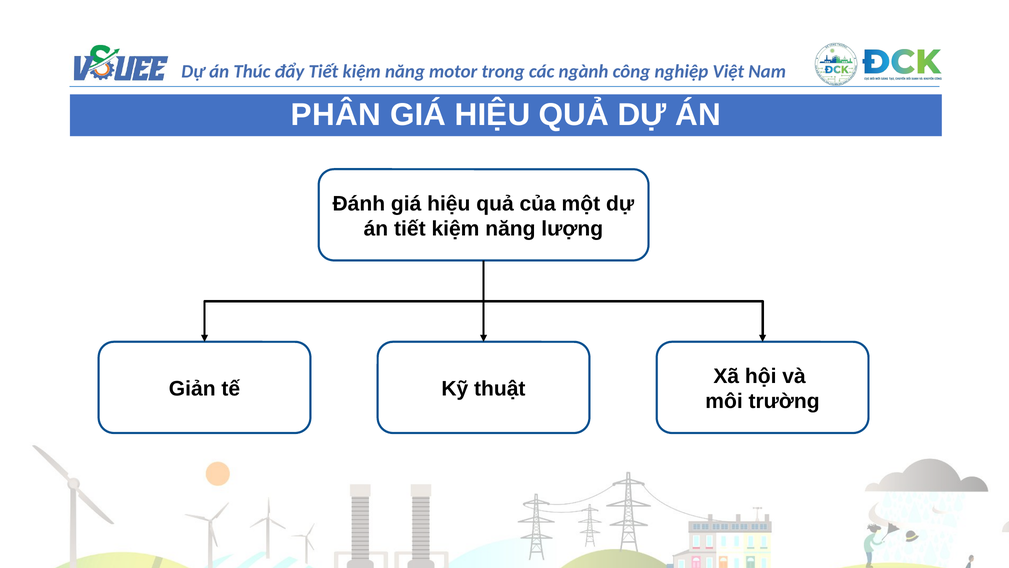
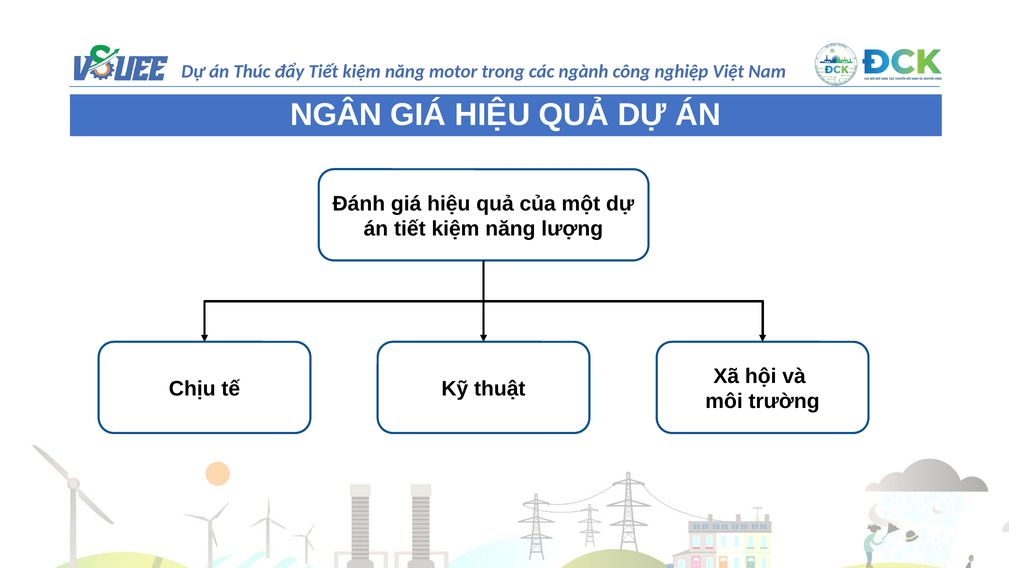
PHÂN: PHÂN -> NGÂN
Giản: Giản -> Chịu
